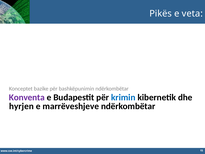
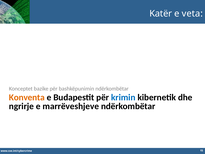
Pikës: Pikës -> Katër
Konventa colour: purple -> orange
hyrjen: hyrjen -> ngrirje
